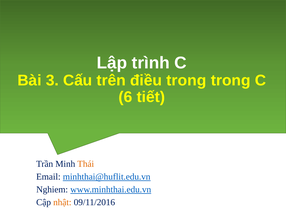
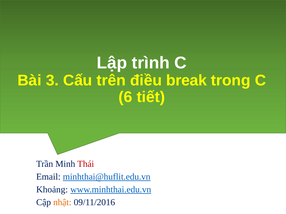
điều trong: trong -> break
Thái colour: orange -> red
Nghiem: Nghiem -> Khoảng
